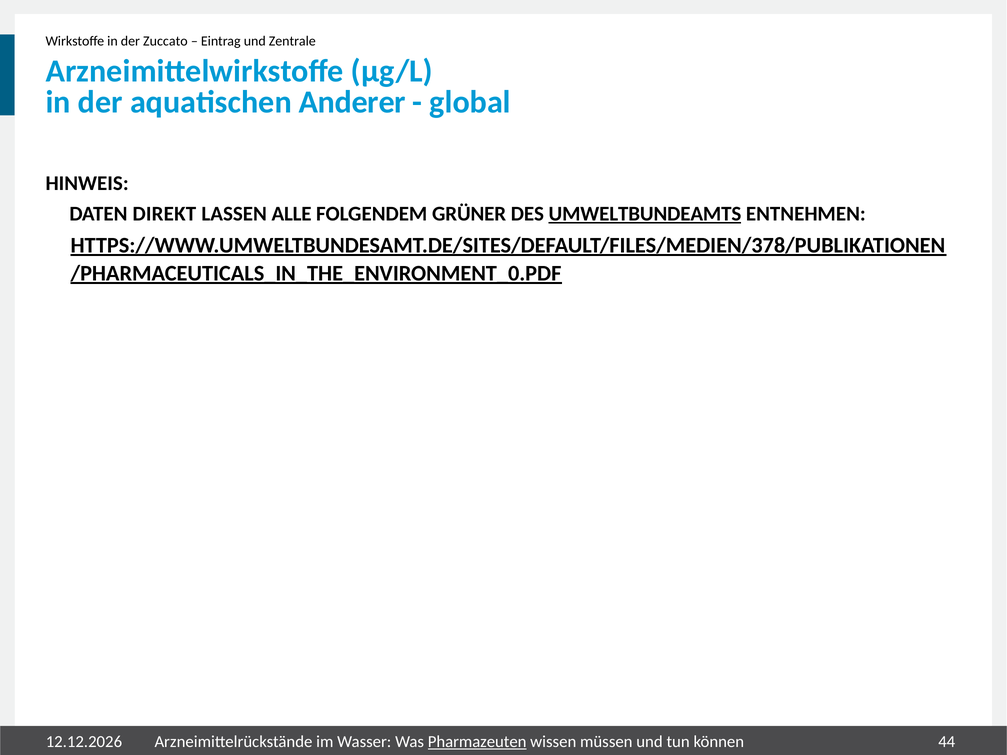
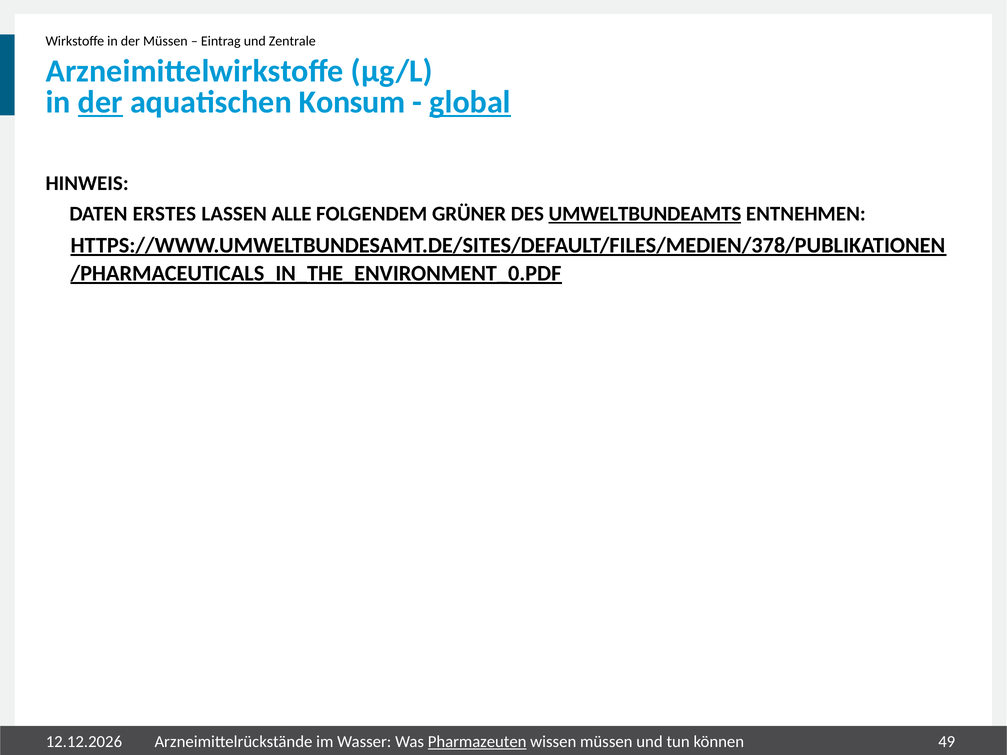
der Zuccato: Zuccato -> Müssen
der at (100, 102) underline: none -> present
Anderer: Anderer -> Konsum
global underline: none -> present
DIREKT: DIREKT -> ERSTES
44: 44 -> 49
